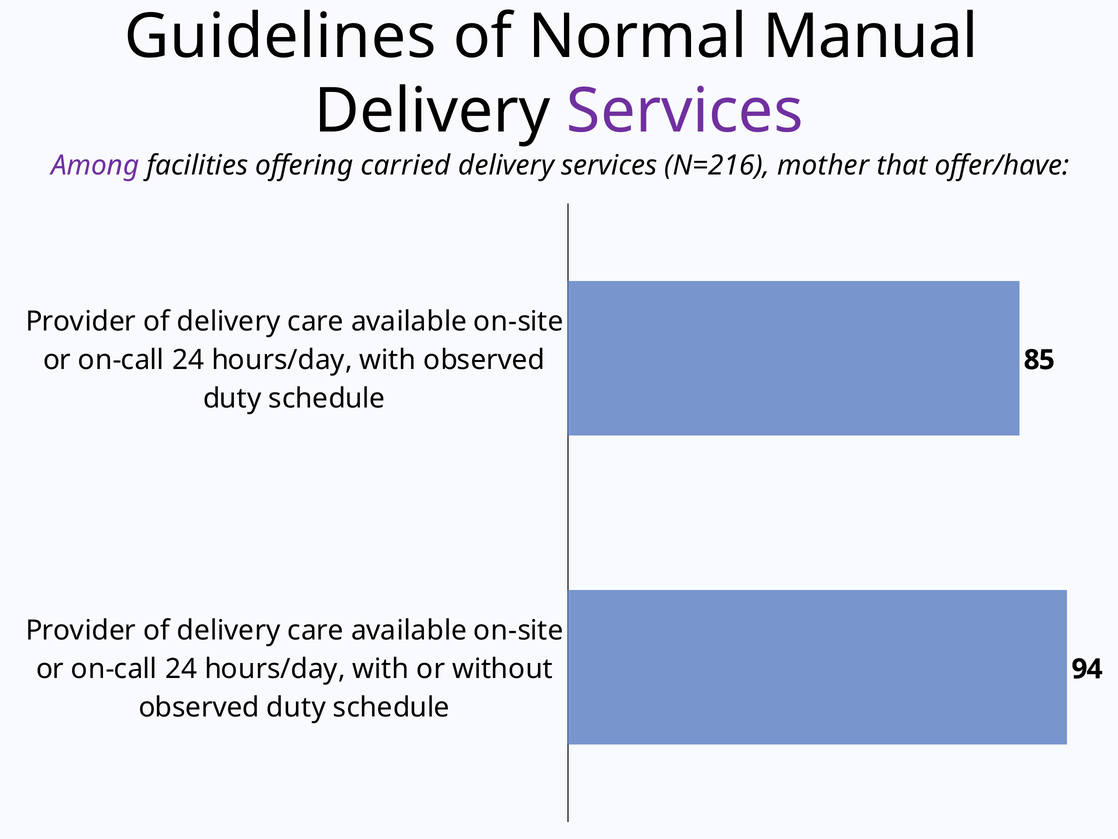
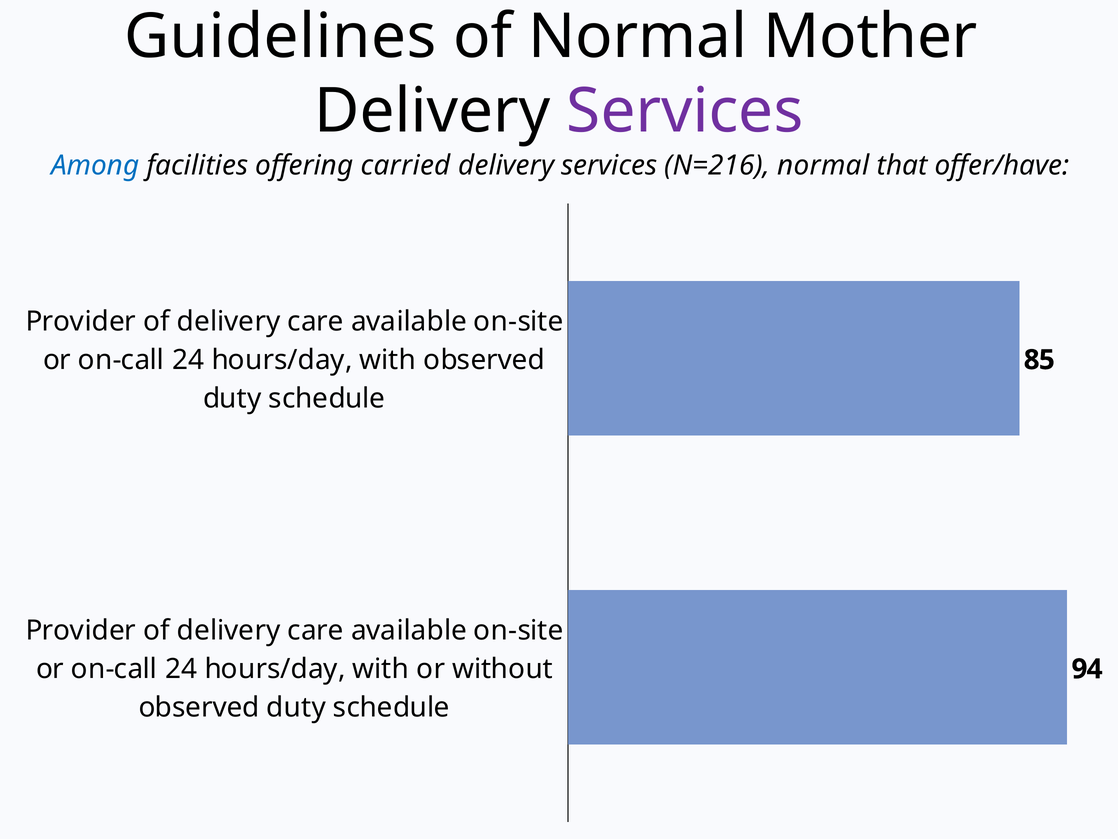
Manual: Manual -> Mother
Among colour: purple -> blue
N=216 mother: mother -> normal
